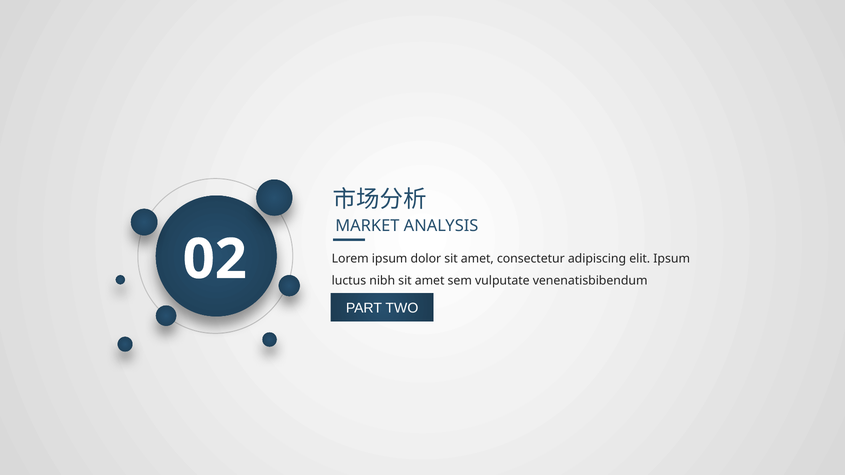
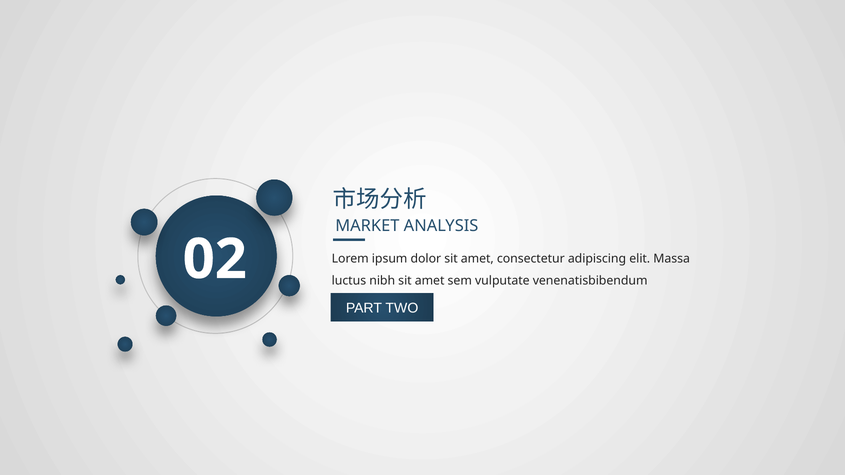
elit Ipsum: Ipsum -> Massa
